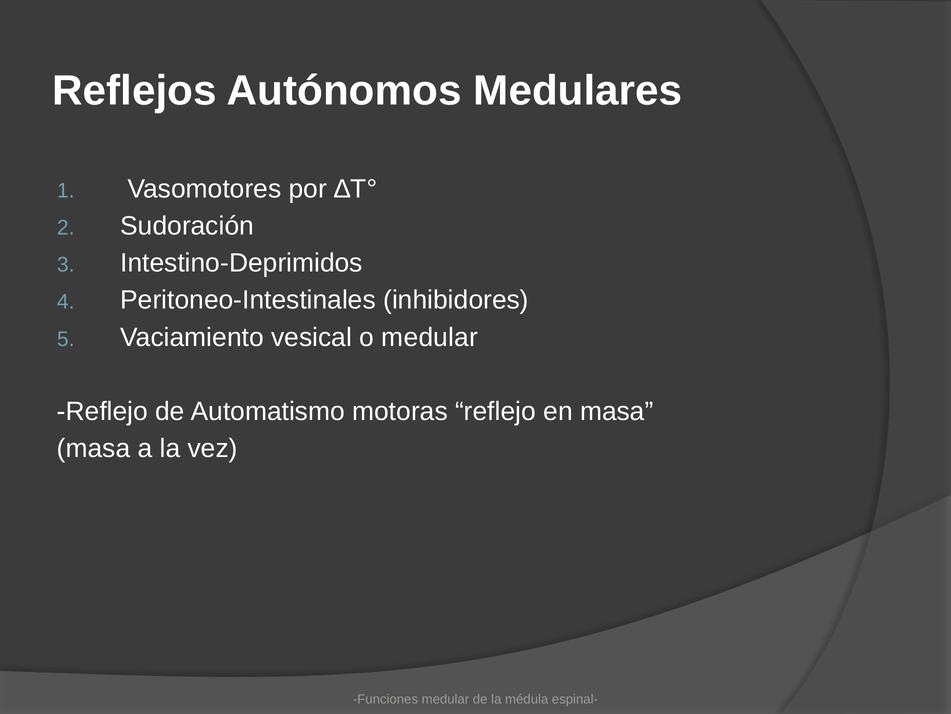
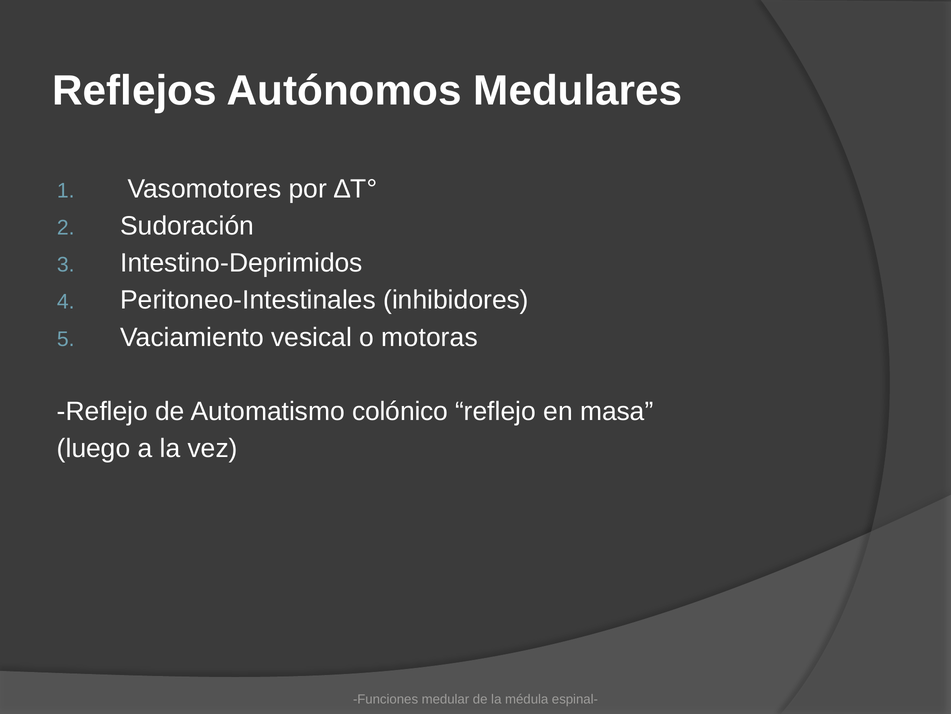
o medular: medular -> motoras
motoras: motoras -> colónico
masa at (94, 448): masa -> luego
